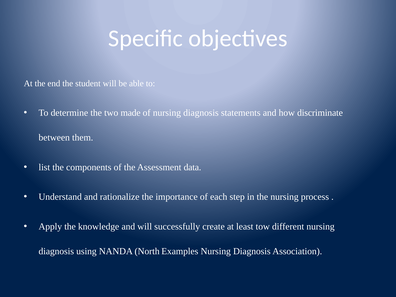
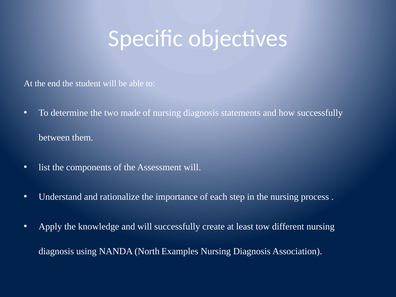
how discriminate: discriminate -> successfully
Assessment data: data -> will
